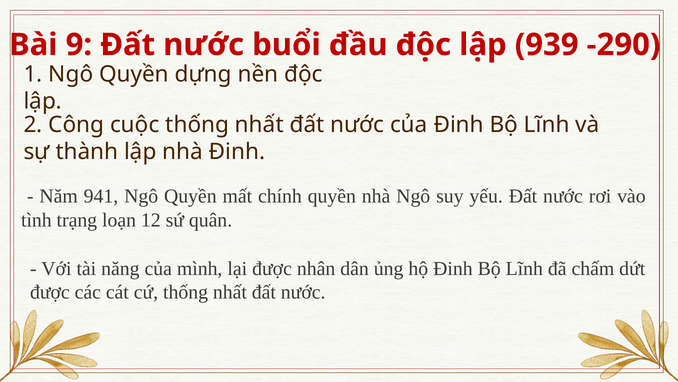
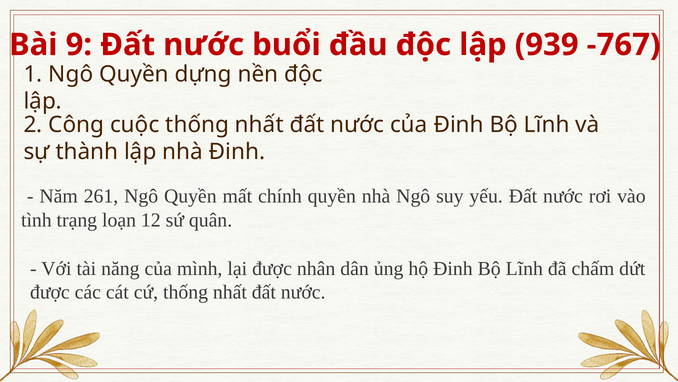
-290: -290 -> -767
941: 941 -> 261
